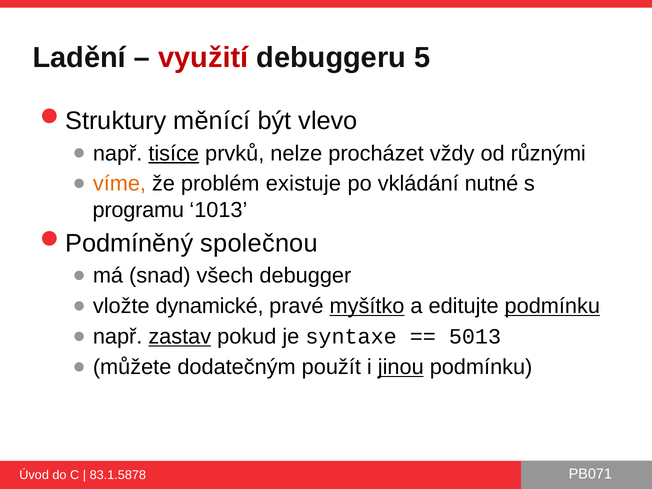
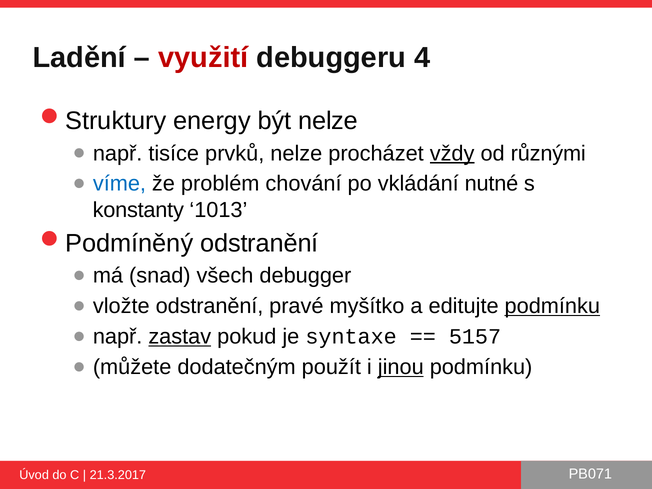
5: 5 -> 4
měnící: měnící -> energy
být vlevo: vlevo -> nelze
tisíce underline: present -> none
vždy underline: none -> present
víme colour: orange -> blue
existuje: existuje -> chování
programu: programu -> konstanty
společnou at (259, 243): společnou -> odstranění
vložte dynamické: dynamické -> odstranění
myšítko underline: present -> none
5013: 5013 -> 5157
83.1.5878: 83.1.5878 -> 21.3.2017
